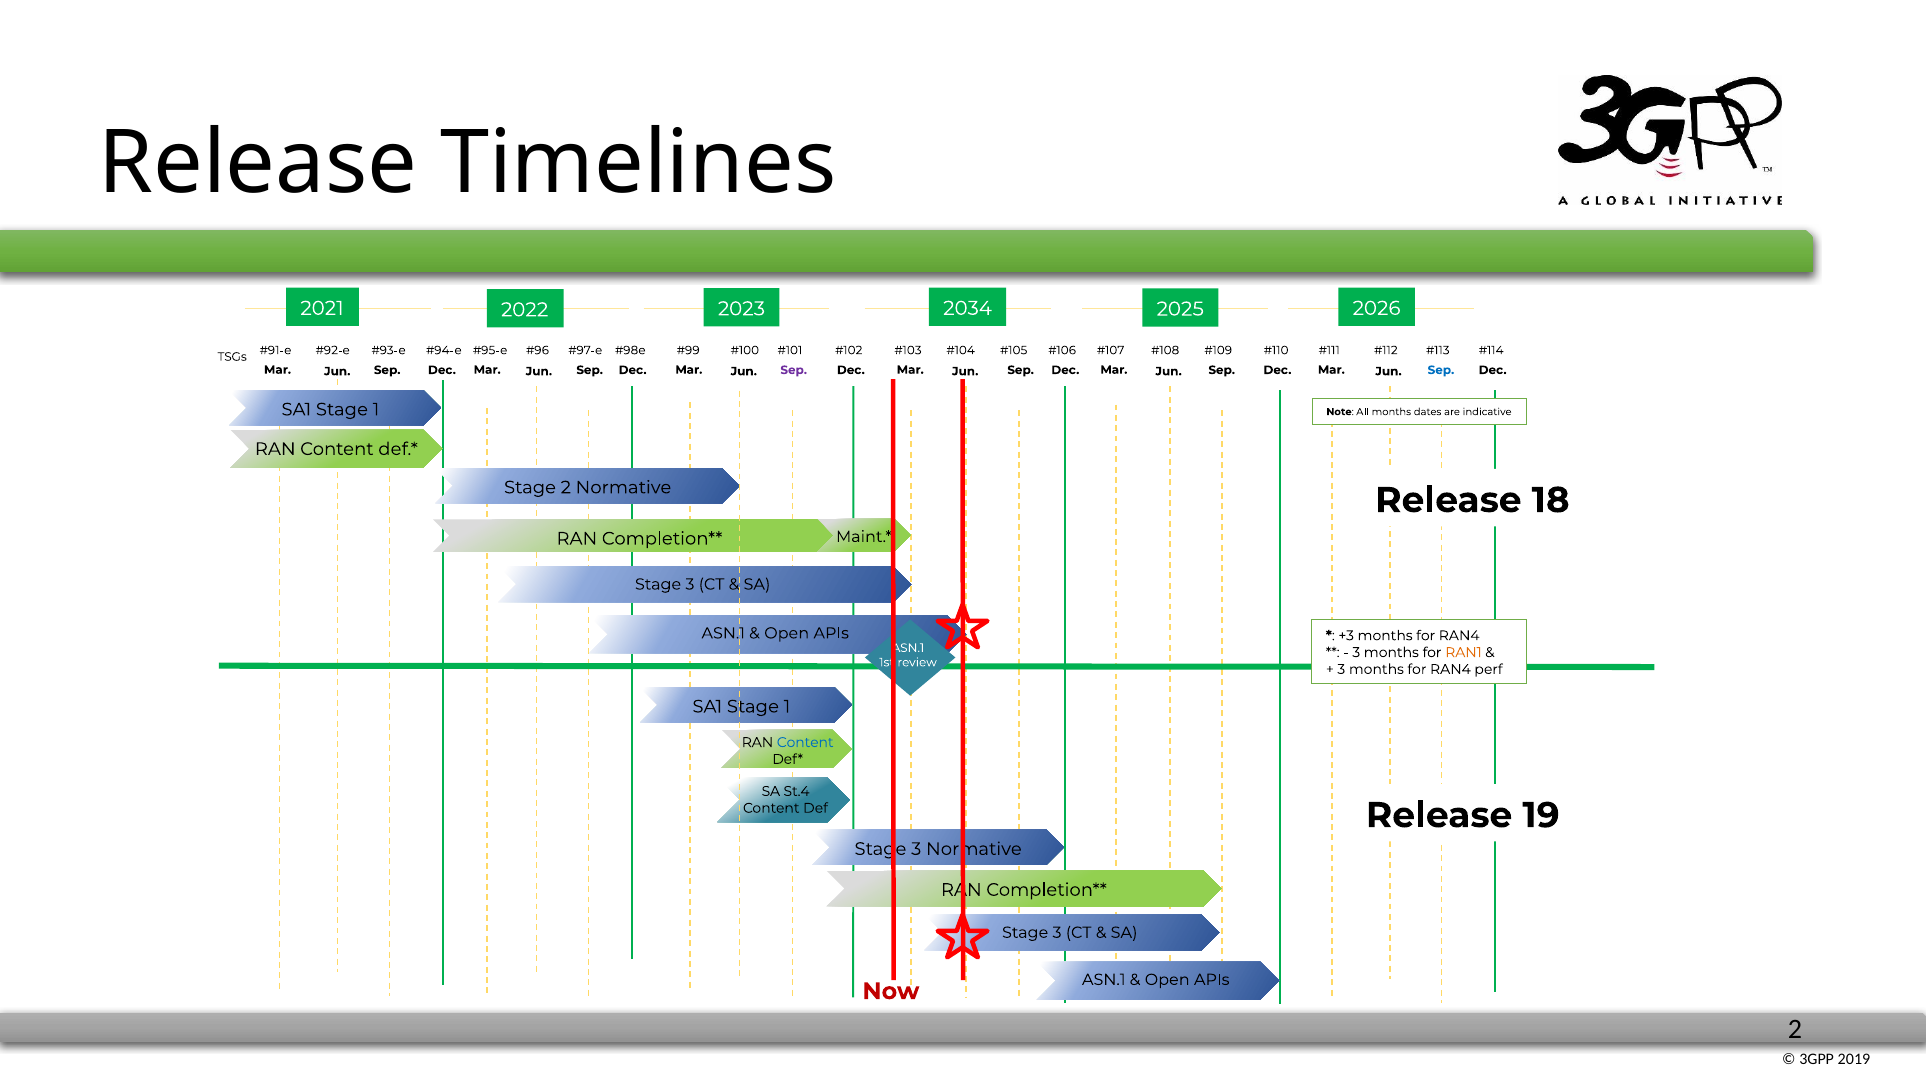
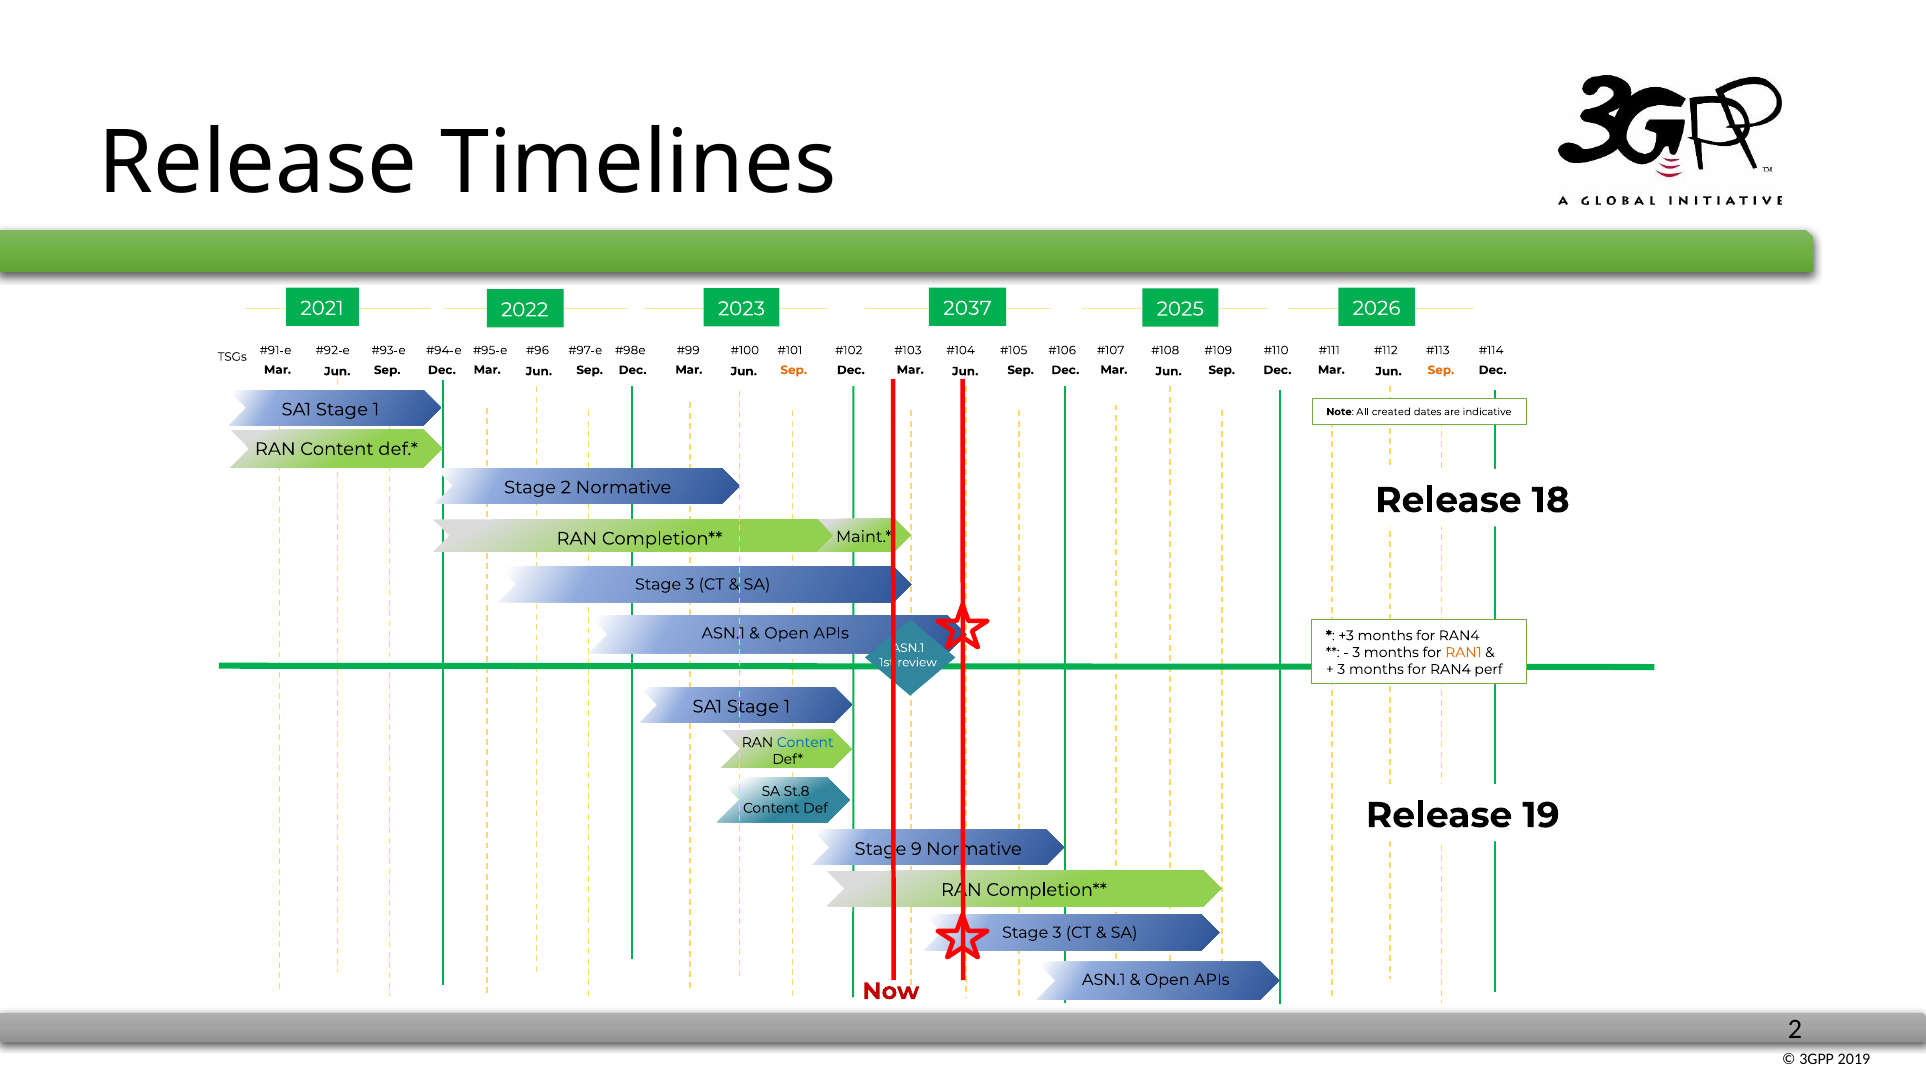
2034: 2034 -> 2037
Sep at (794, 370) colour: purple -> orange
Sep at (1441, 370) colour: blue -> orange
All months: months -> created
St.4: St.4 -> St.8
3 at (916, 849): 3 -> 9
